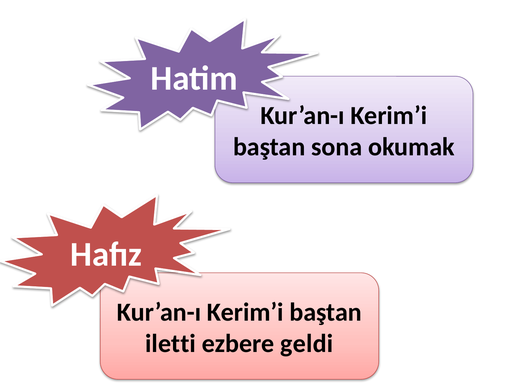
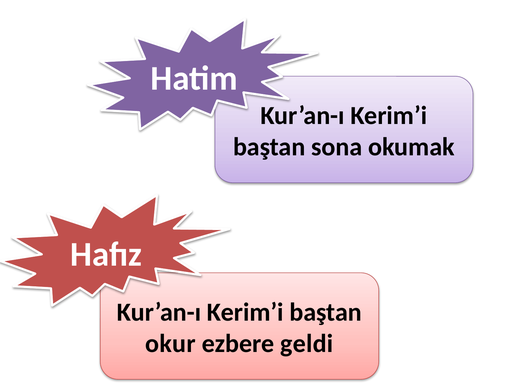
iletti: iletti -> okur
